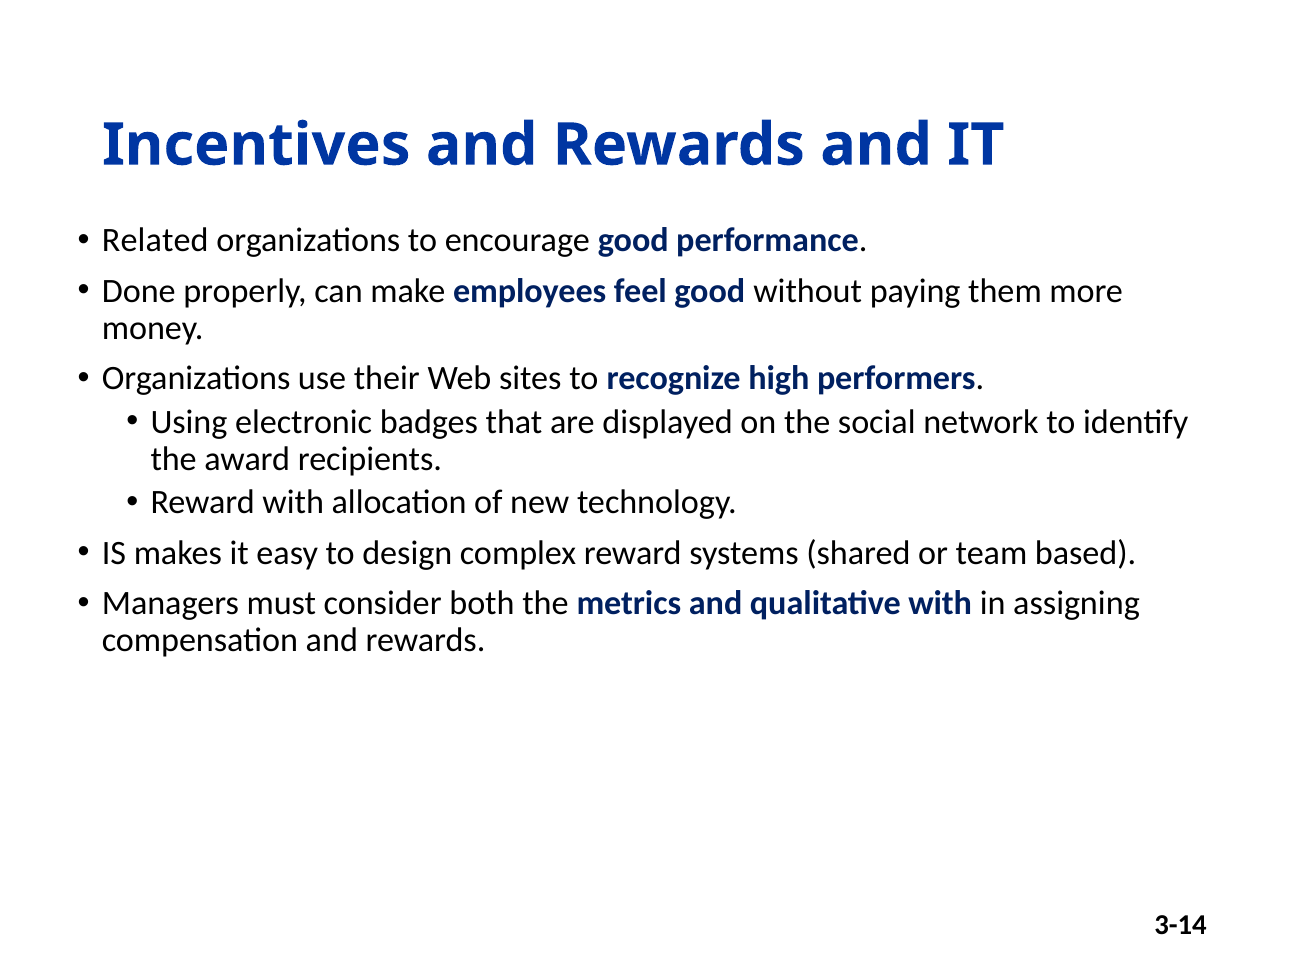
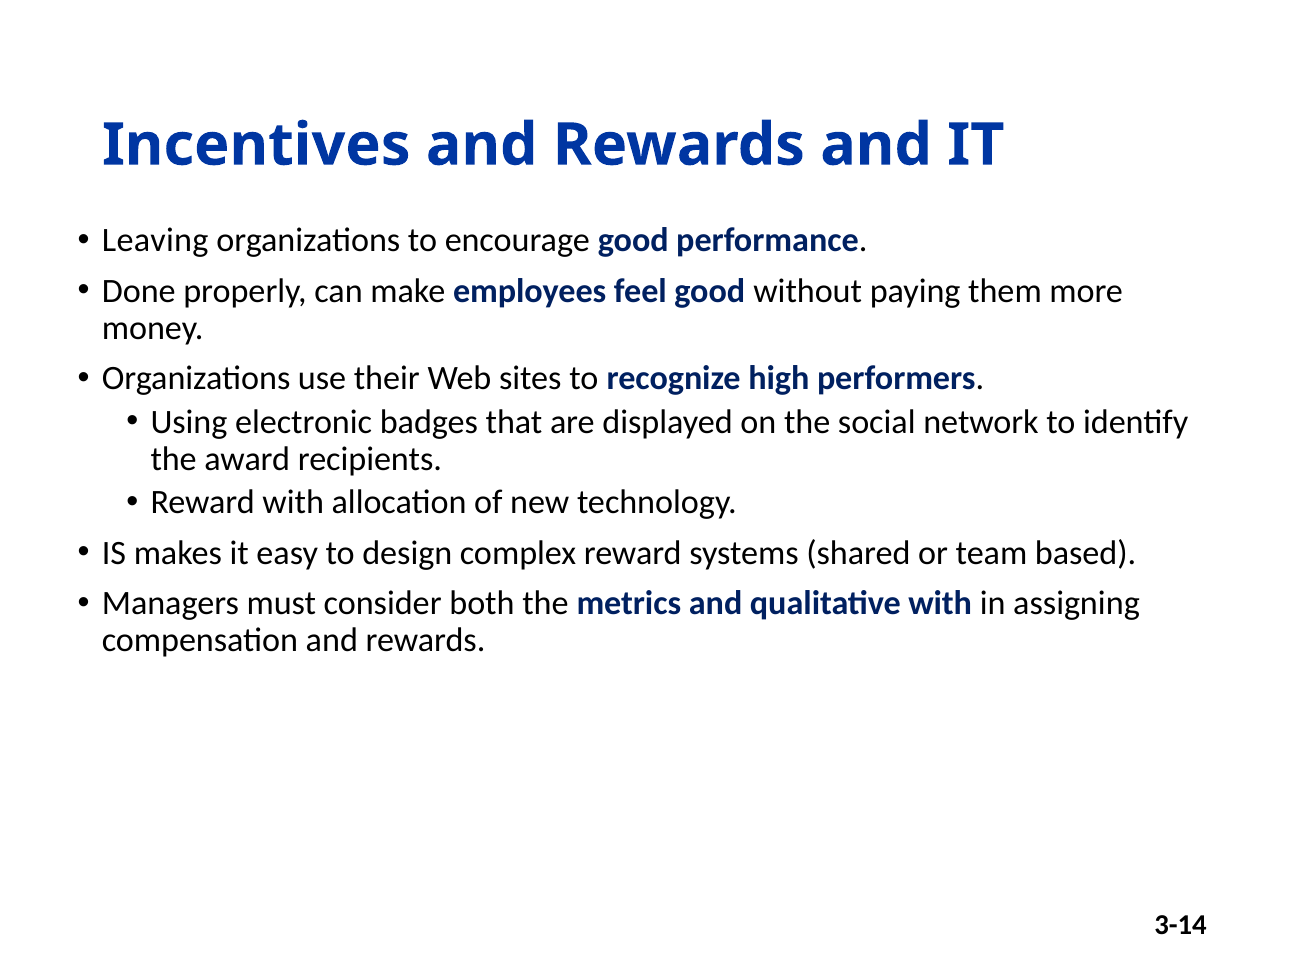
Related: Related -> Leaving
